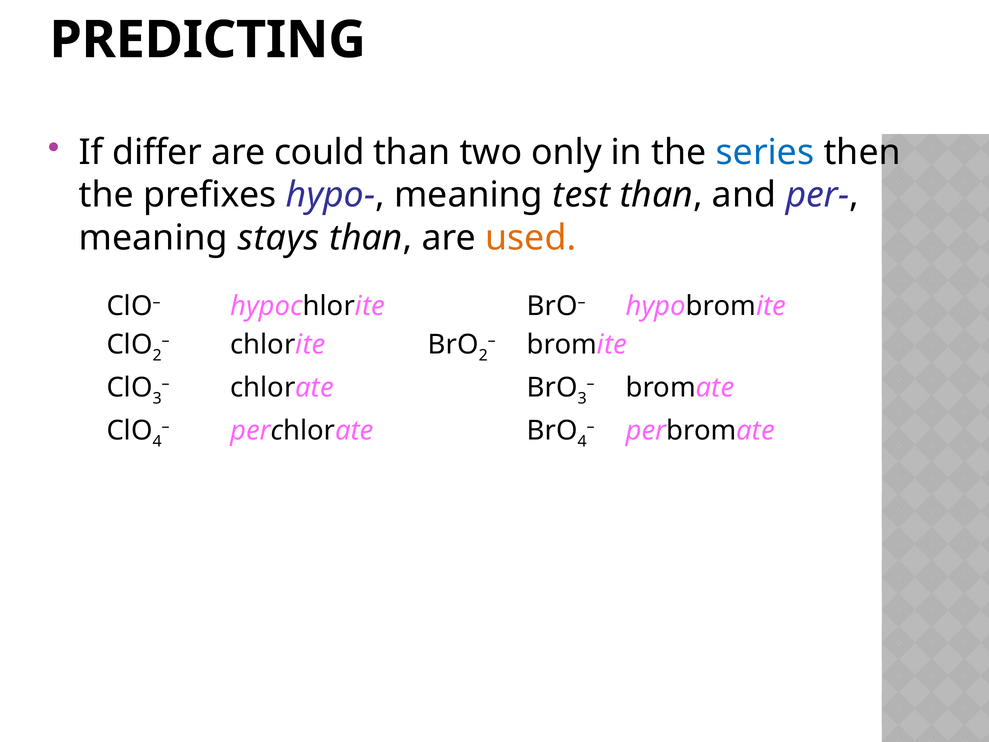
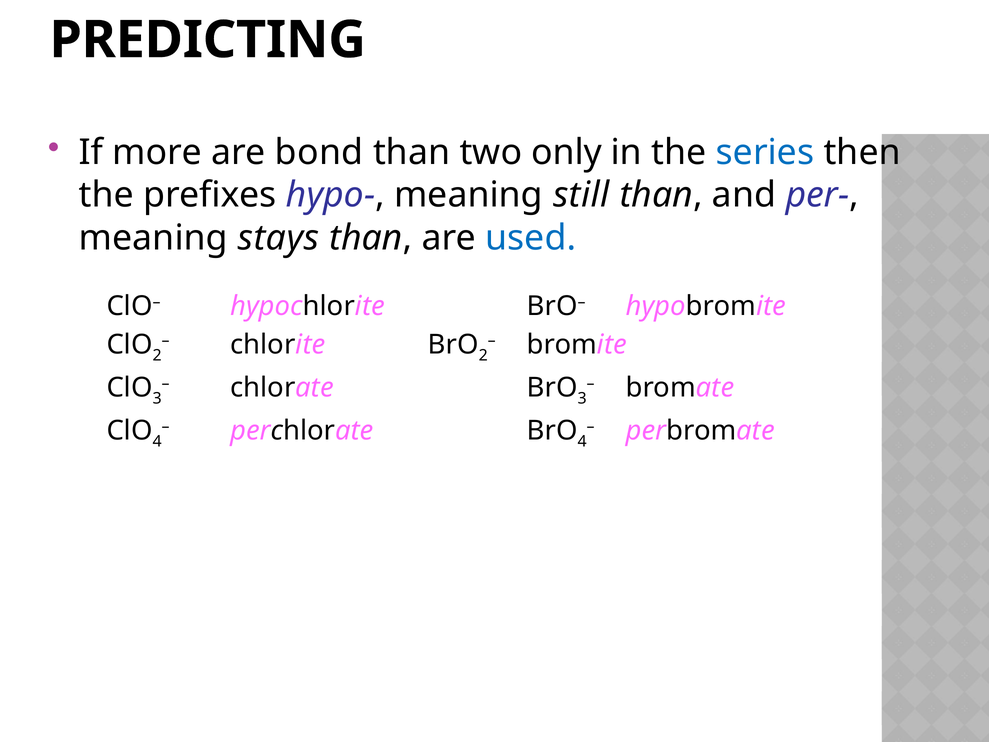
differ: differ -> more
could: could -> bond
test: test -> still
used colour: orange -> blue
